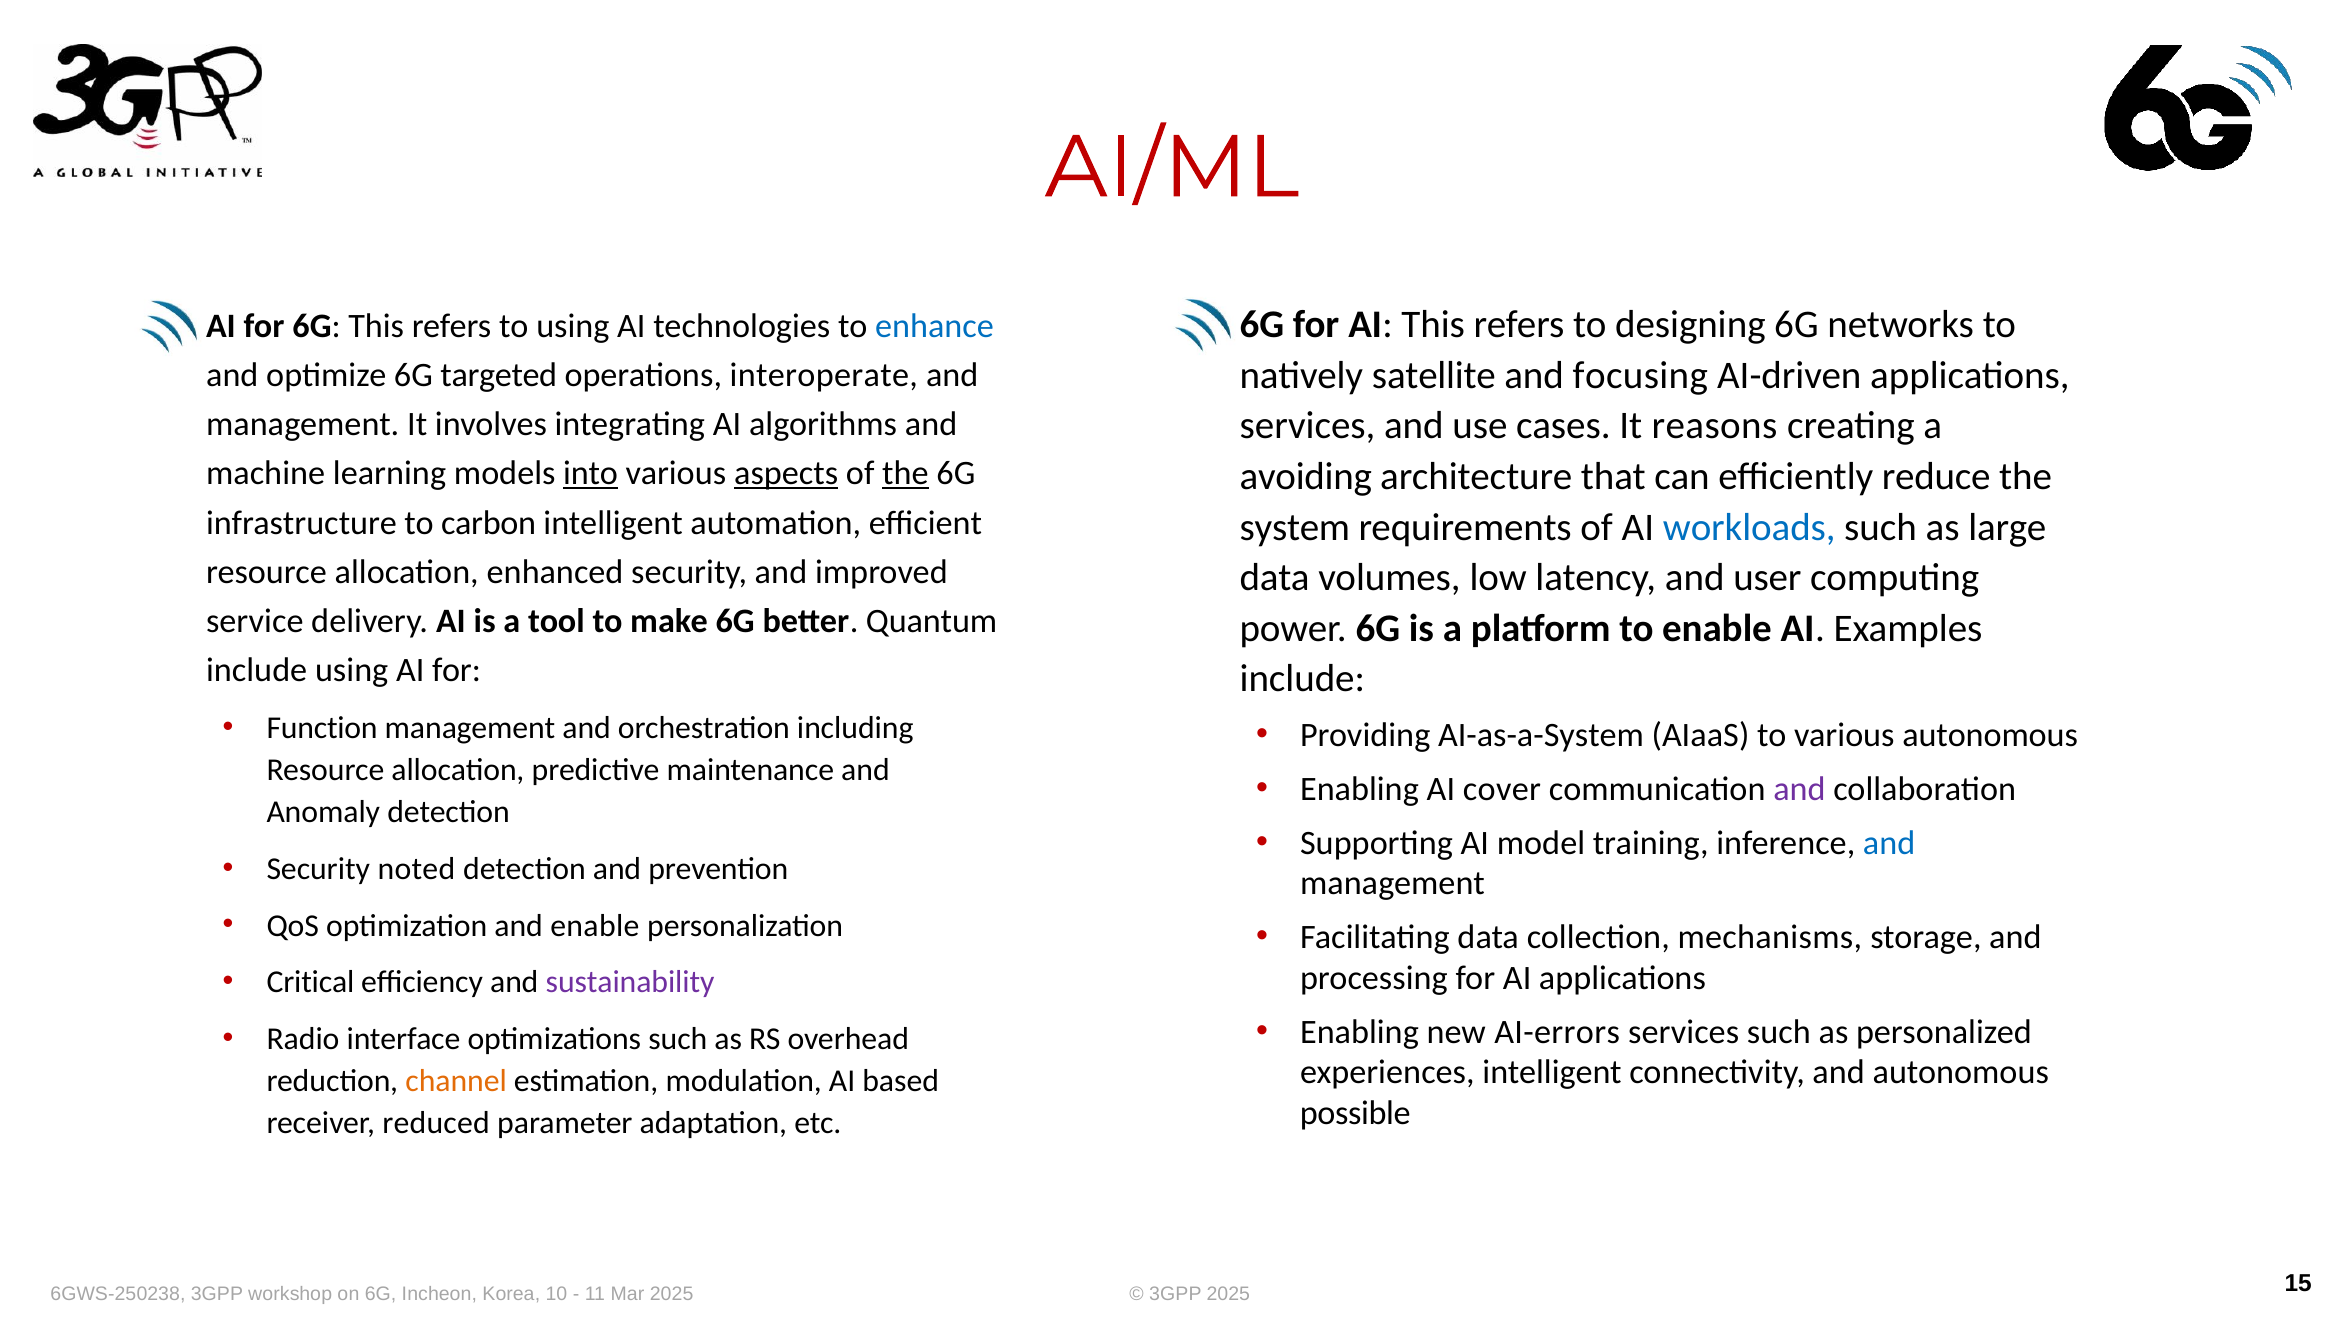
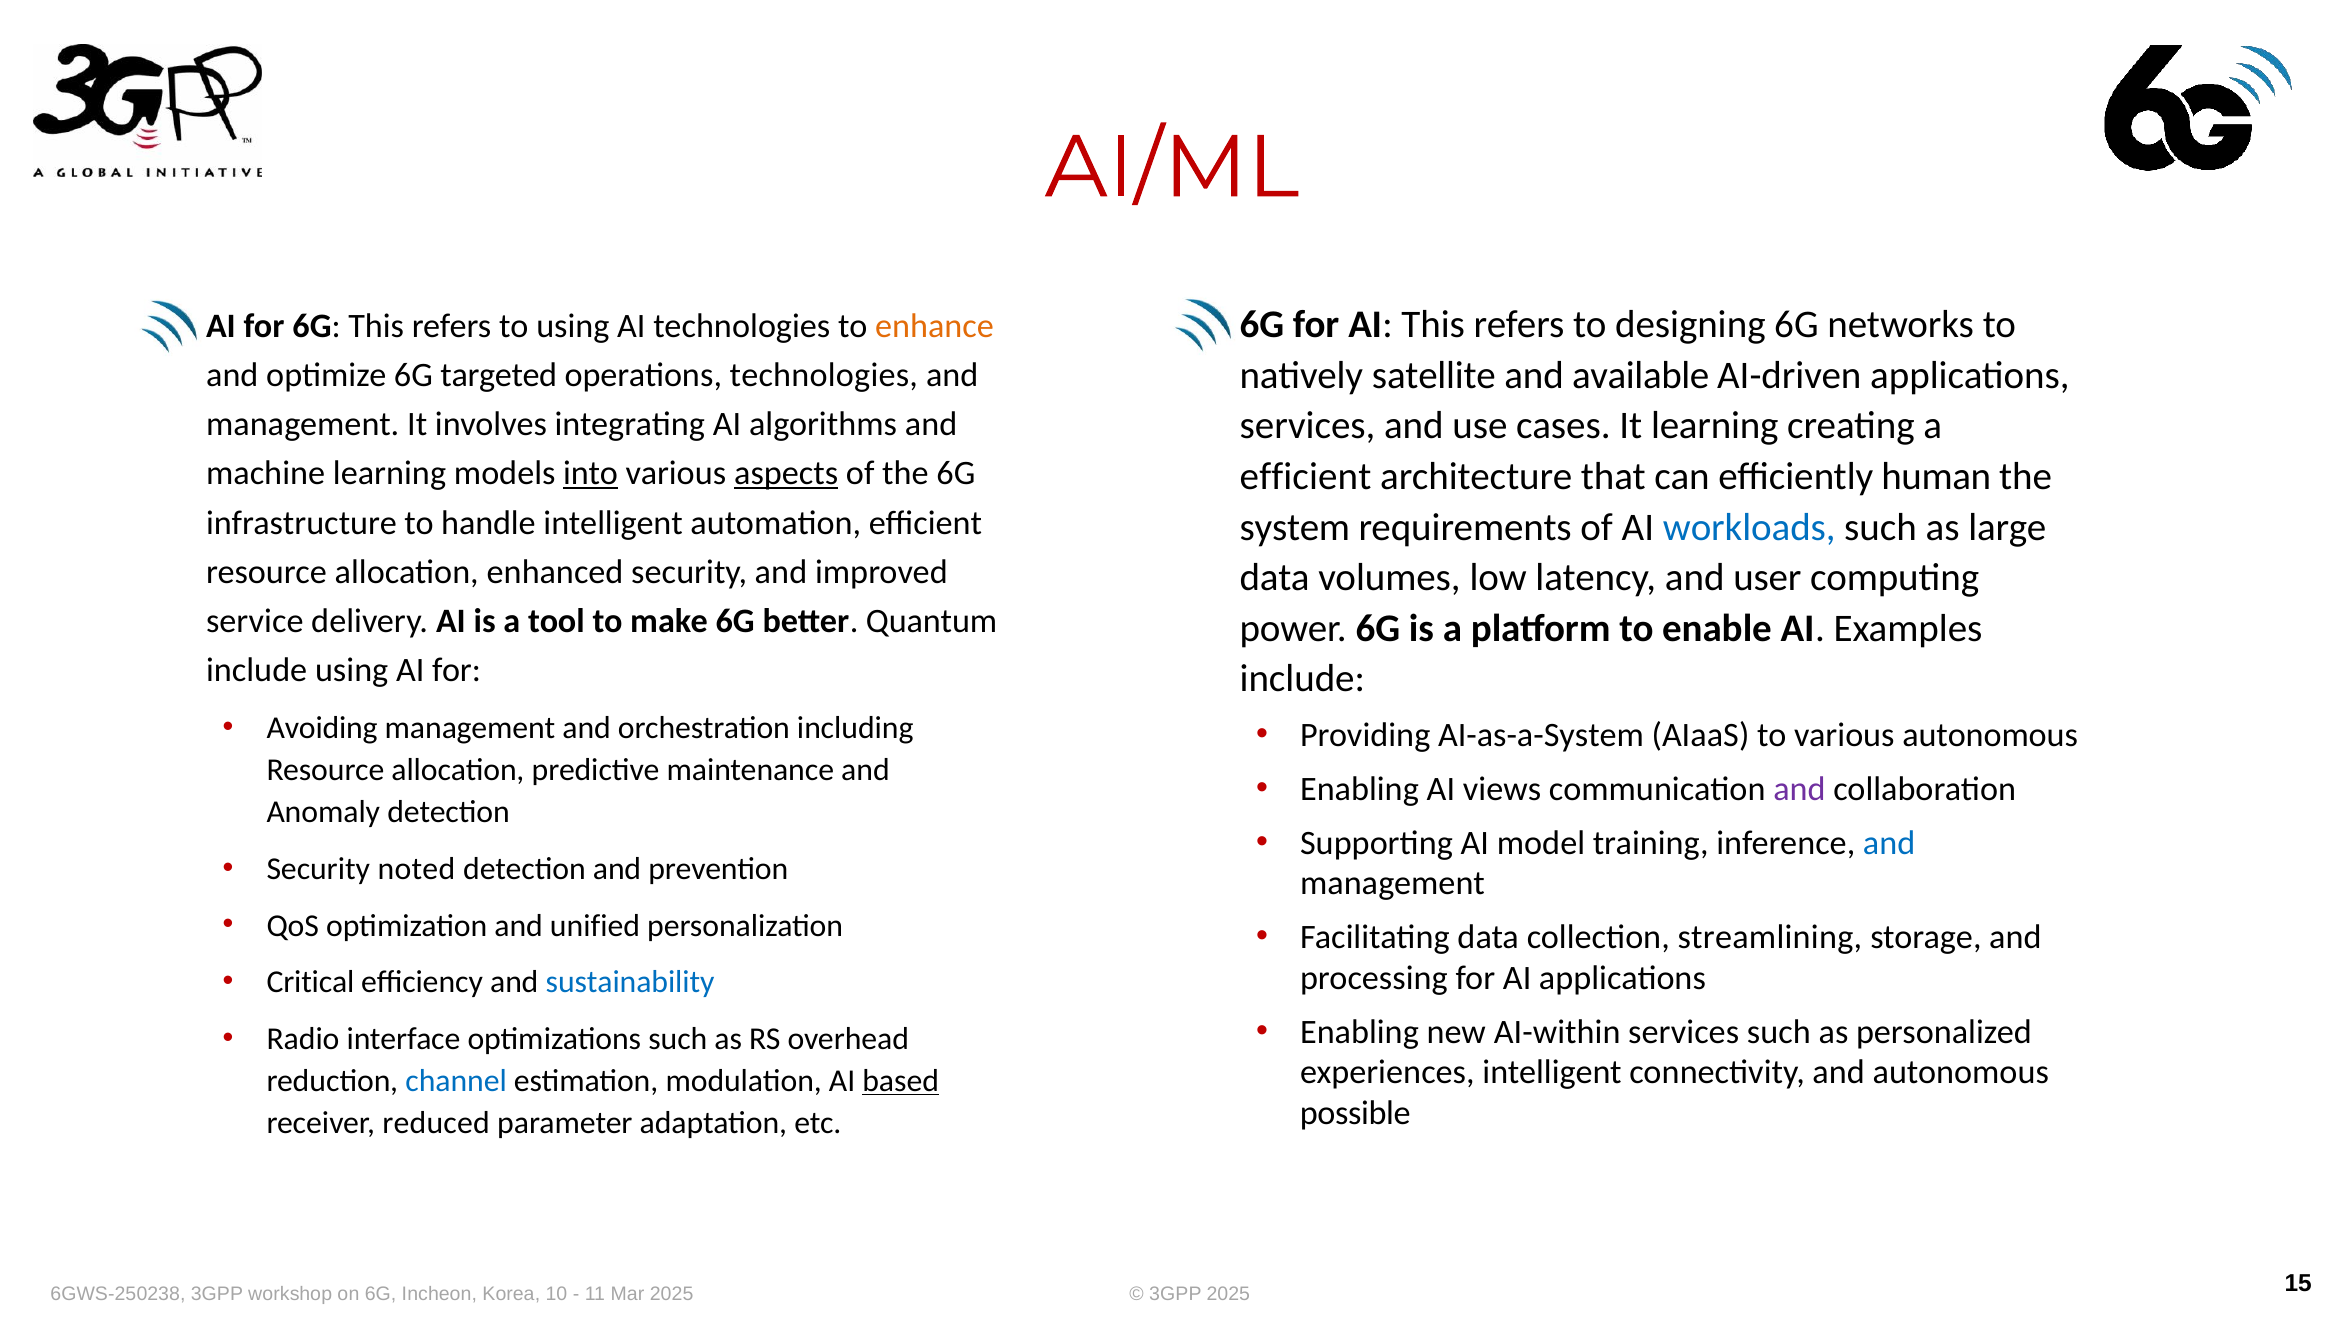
enhance colour: blue -> orange
focusing: focusing -> available
operations interoperate: interoperate -> technologies
It reasons: reasons -> learning
the at (905, 473) underline: present -> none
avoiding at (1306, 476): avoiding -> efficient
reduce: reduce -> human
carbon: carbon -> handle
Function: Function -> Avoiding
cover: cover -> views
and enable: enable -> unified
mechanisms: mechanisms -> streamlining
sustainability colour: purple -> blue
AI-errors: AI-errors -> AI-within
channel colour: orange -> blue
based underline: none -> present
